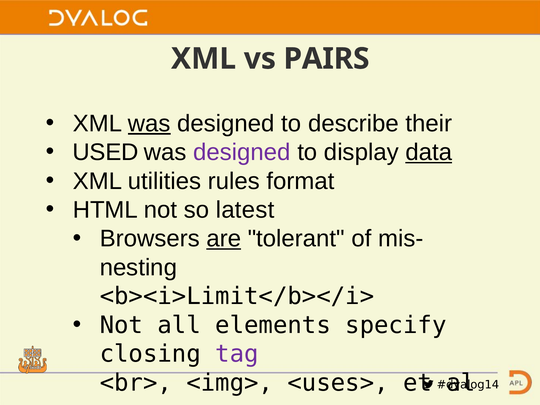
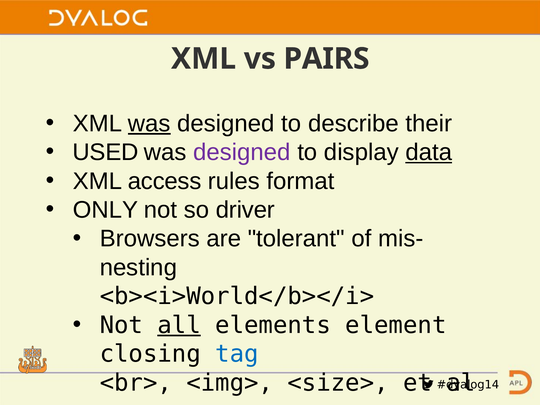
utilities: utilities -> access
HTML: HTML -> ONLY
latest: latest -> driver
are underline: present -> none
<b><i>Limit</b></i>: <b><i>Limit</b></i> -> <b><i>World</b></i>
all underline: none -> present
specify: specify -> element
tag colour: purple -> blue
<uses>: <uses> -> <size>
